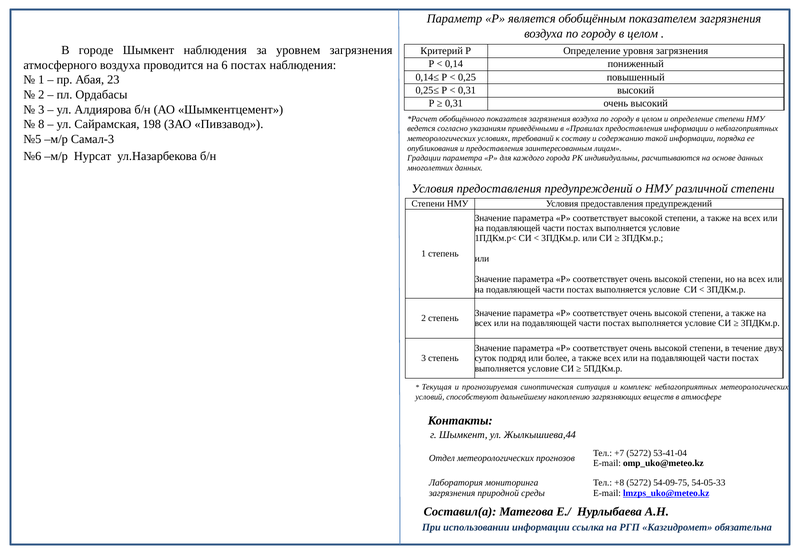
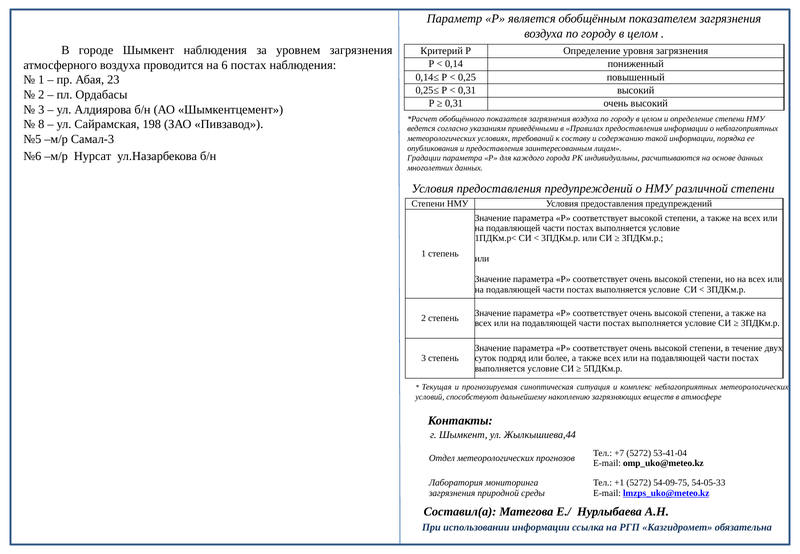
+8: +8 -> +1
